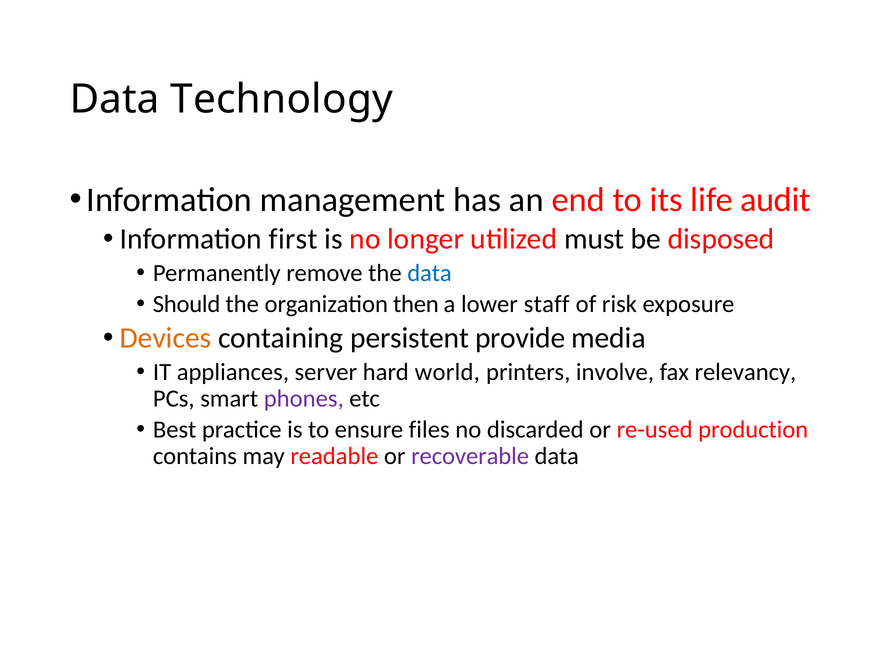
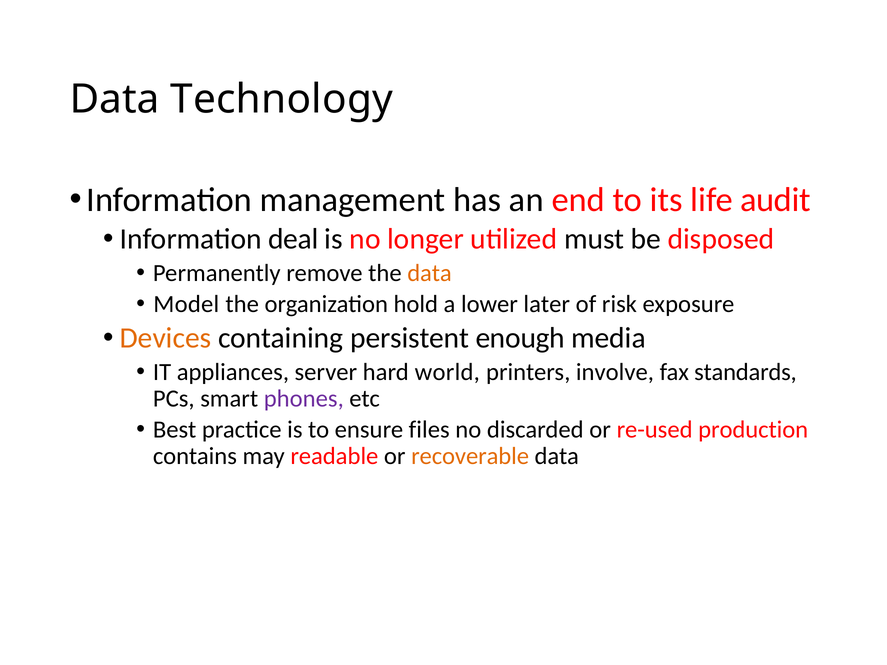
first: first -> deal
data at (430, 273) colour: blue -> orange
Should: Should -> Model
then: then -> hold
staff: staff -> later
provide: provide -> enough
relevancy: relevancy -> standards
recoverable colour: purple -> orange
